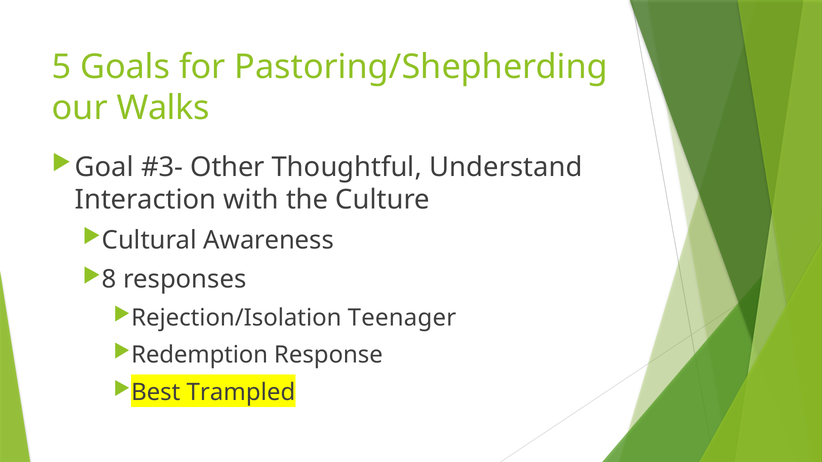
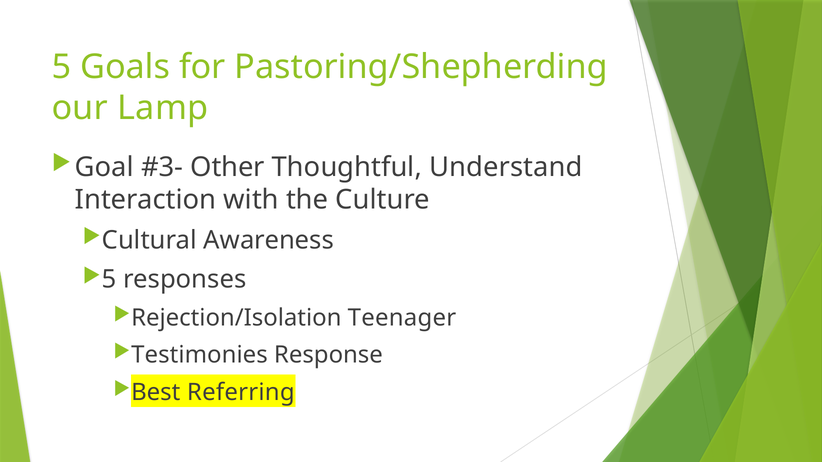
Walks: Walks -> Lamp
8 at (109, 280): 8 -> 5
Redemption: Redemption -> Testimonies
Trampled: Trampled -> Referring
